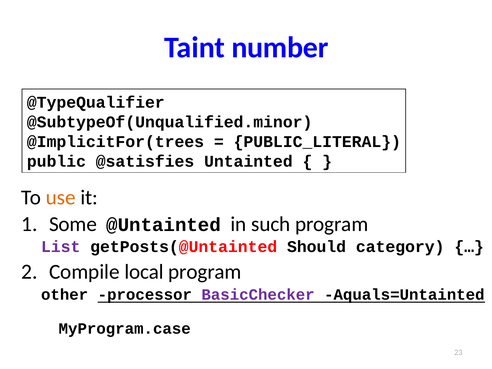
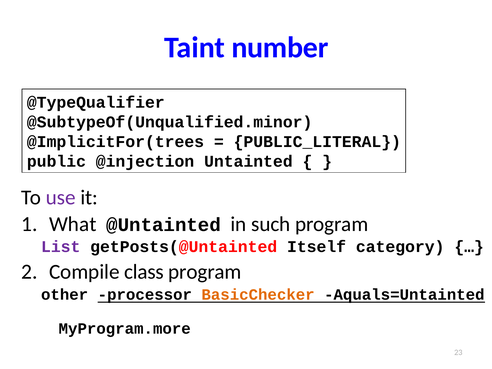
@satisfies: @satisfies -> @injection
use colour: orange -> purple
Some: Some -> What
Should: Should -> Itself
local: local -> class
BasicChecker colour: purple -> orange
MyProgram.case: MyProgram.case -> MyProgram.more
